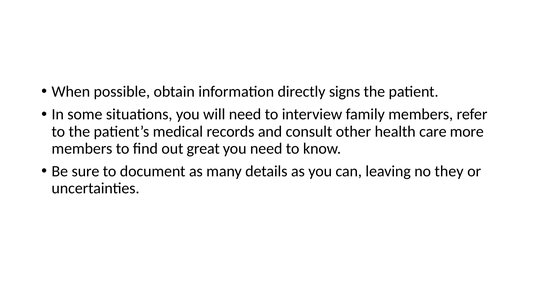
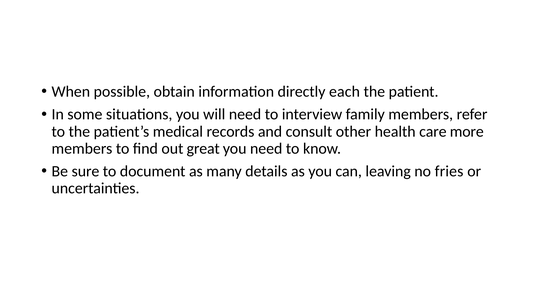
signs: signs -> each
they: they -> fries
